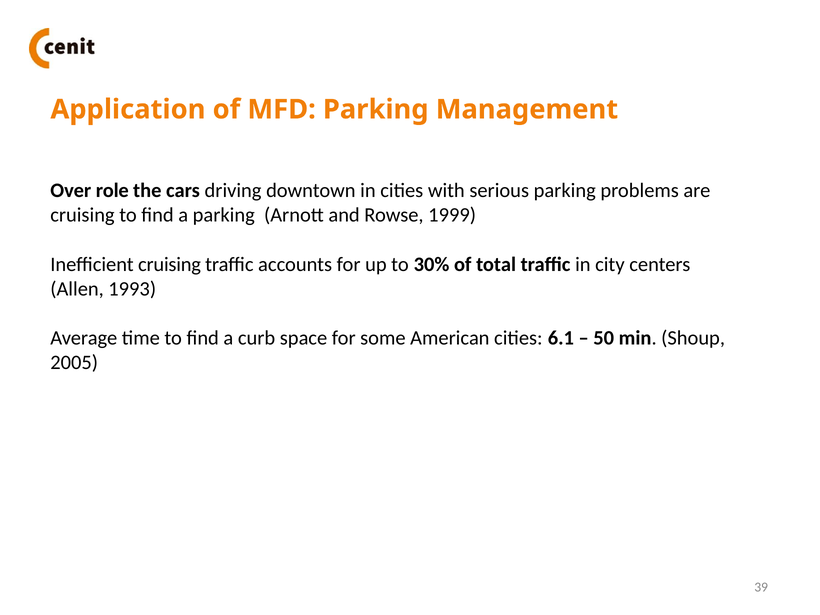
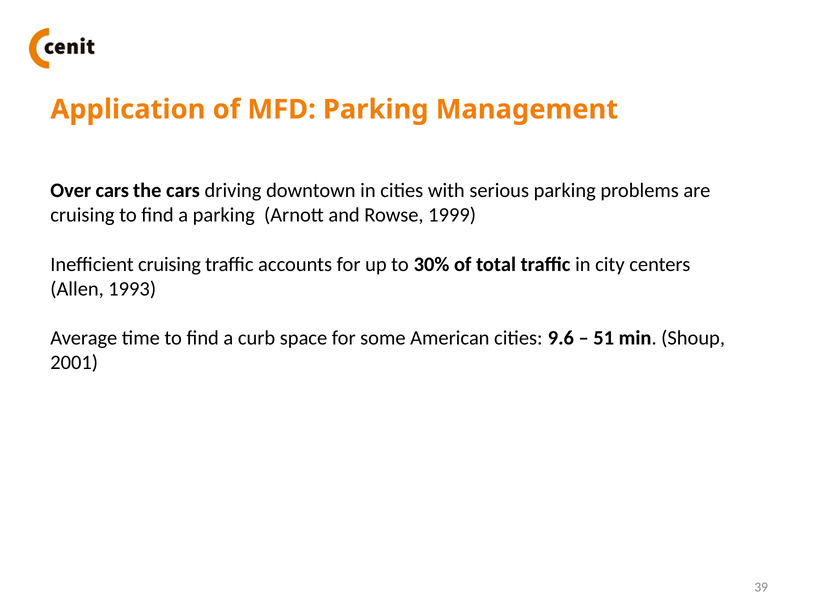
Over role: role -> cars
6.1: 6.1 -> 9.6
50: 50 -> 51
2005: 2005 -> 2001
